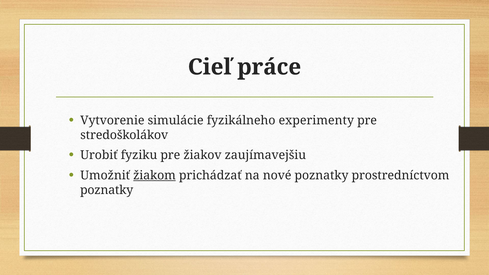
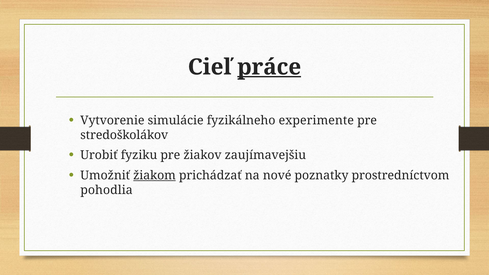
práce underline: none -> present
experimenty: experimenty -> experimente
poznatky at (107, 190): poznatky -> pohodlia
